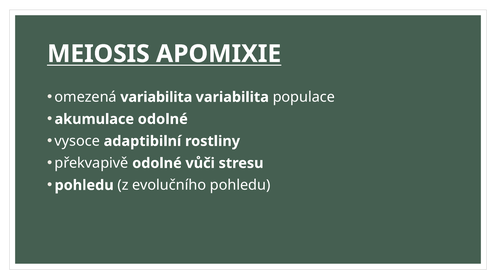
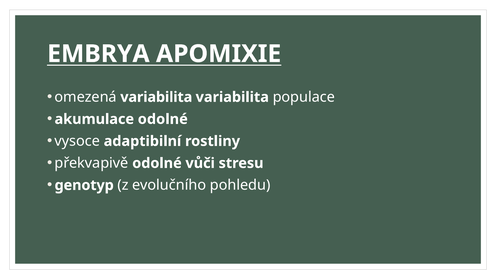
MEIOSIS: MEIOSIS -> EMBRYA
pohledu at (84, 185): pohledu -> genotyp
